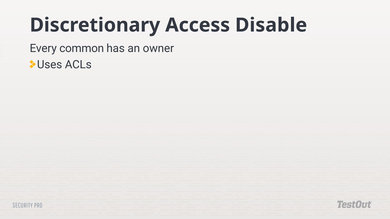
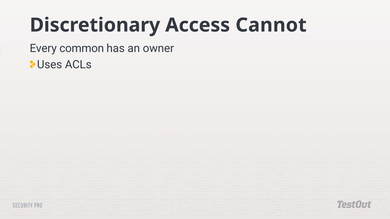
Disable: Disable -> Cannot
